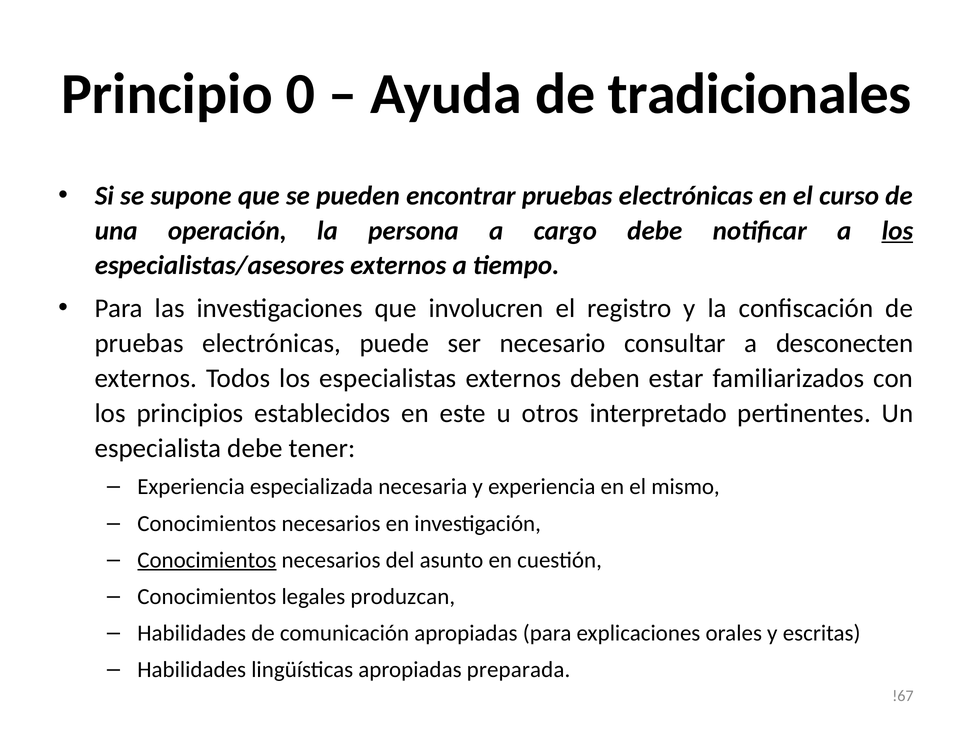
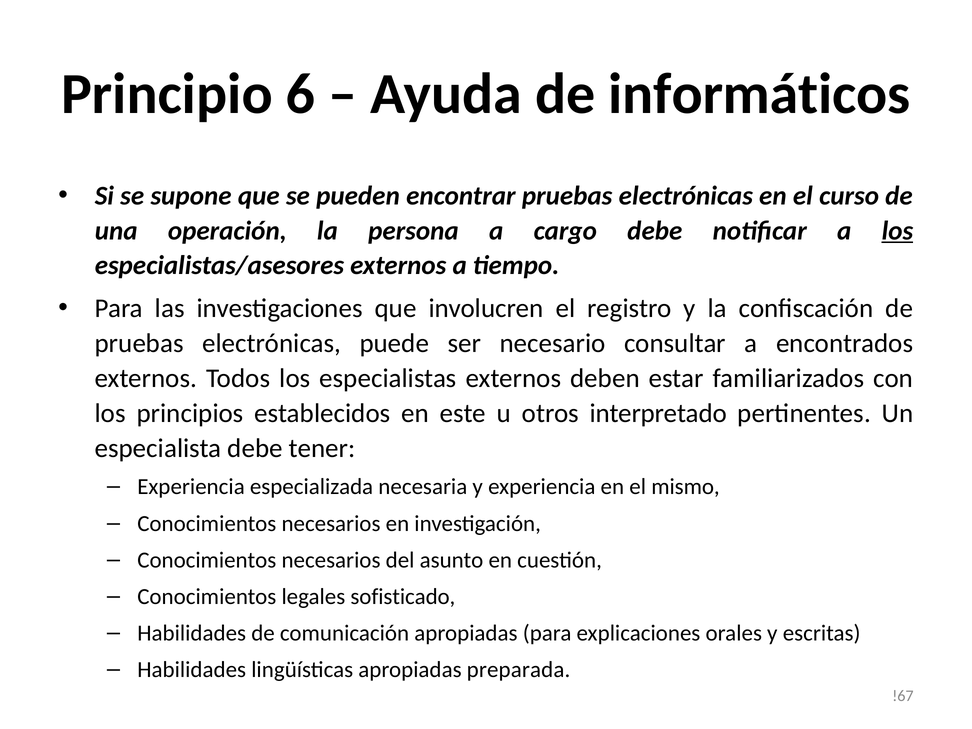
0: 0 -> 6
tradicionales: tradicionales -> informáticos
desconecten: desconecten -> encontrados
Conocimientos at (207, 560) underline: present -> none
produzcan: produzcan -> sofisticado
